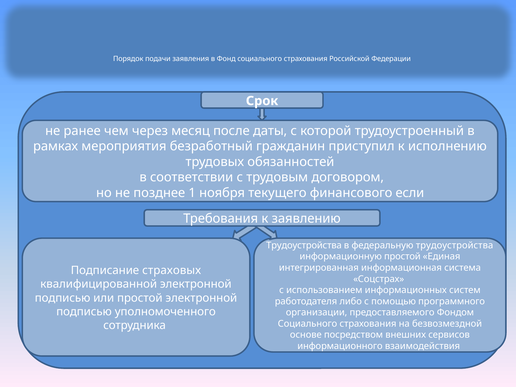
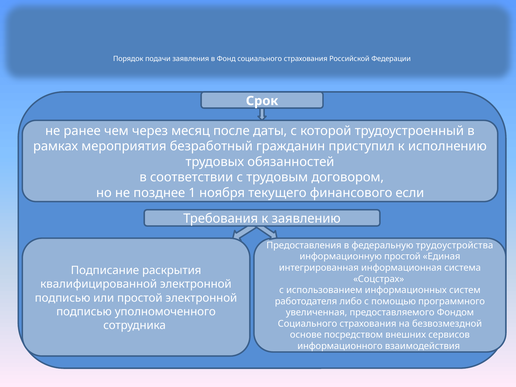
Трудоустройства at (304, 245): Трудоустройства -> Предоставления
страховых: страховых -> раскрытия
организации: организации -> увеличенная
